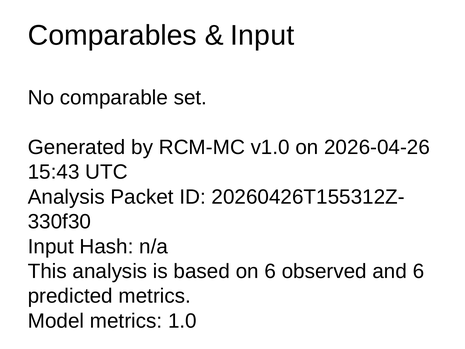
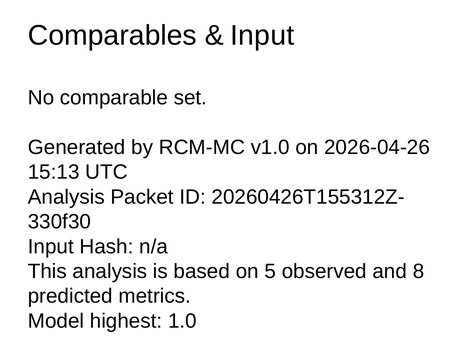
15:43: 15:43 -> 15:13
on 6: 6 -> 5
and 6: 6 -> 8
Model metrics: metrics -> highest
